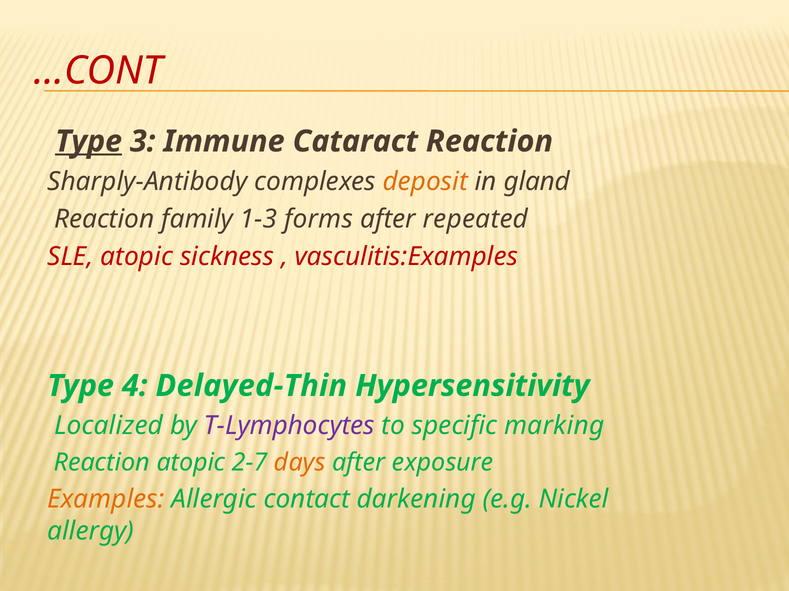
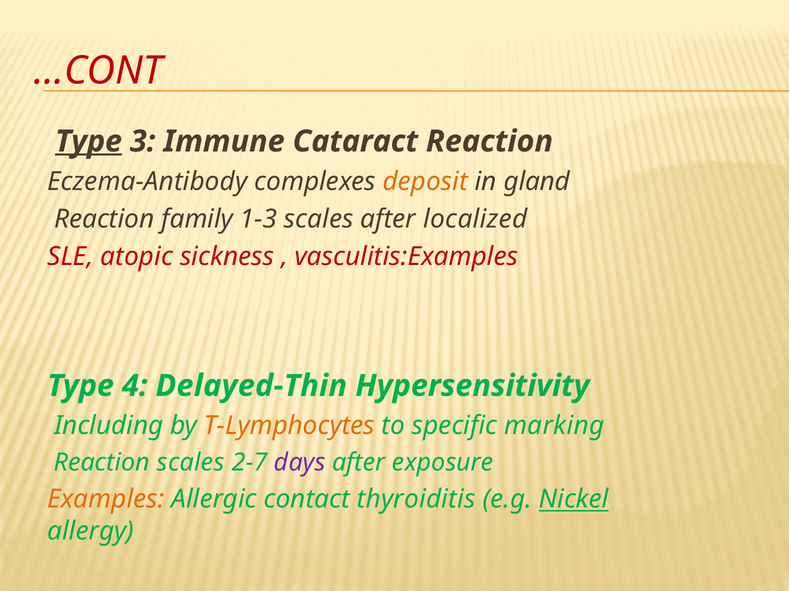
Sharply-Antibody: Sharply-Antibody -> Eczema-Antibody
1-3 forms: forms -> scales
repeated: repeated -> localized
Localized: Localized -> Including
T-Lymphocytes colour: purple -> orange
Reaction atopic: atopic -> scales
days colour: orange -> purple
darkening: darkening -> thyroiditis
Nickel underline: none -> present
